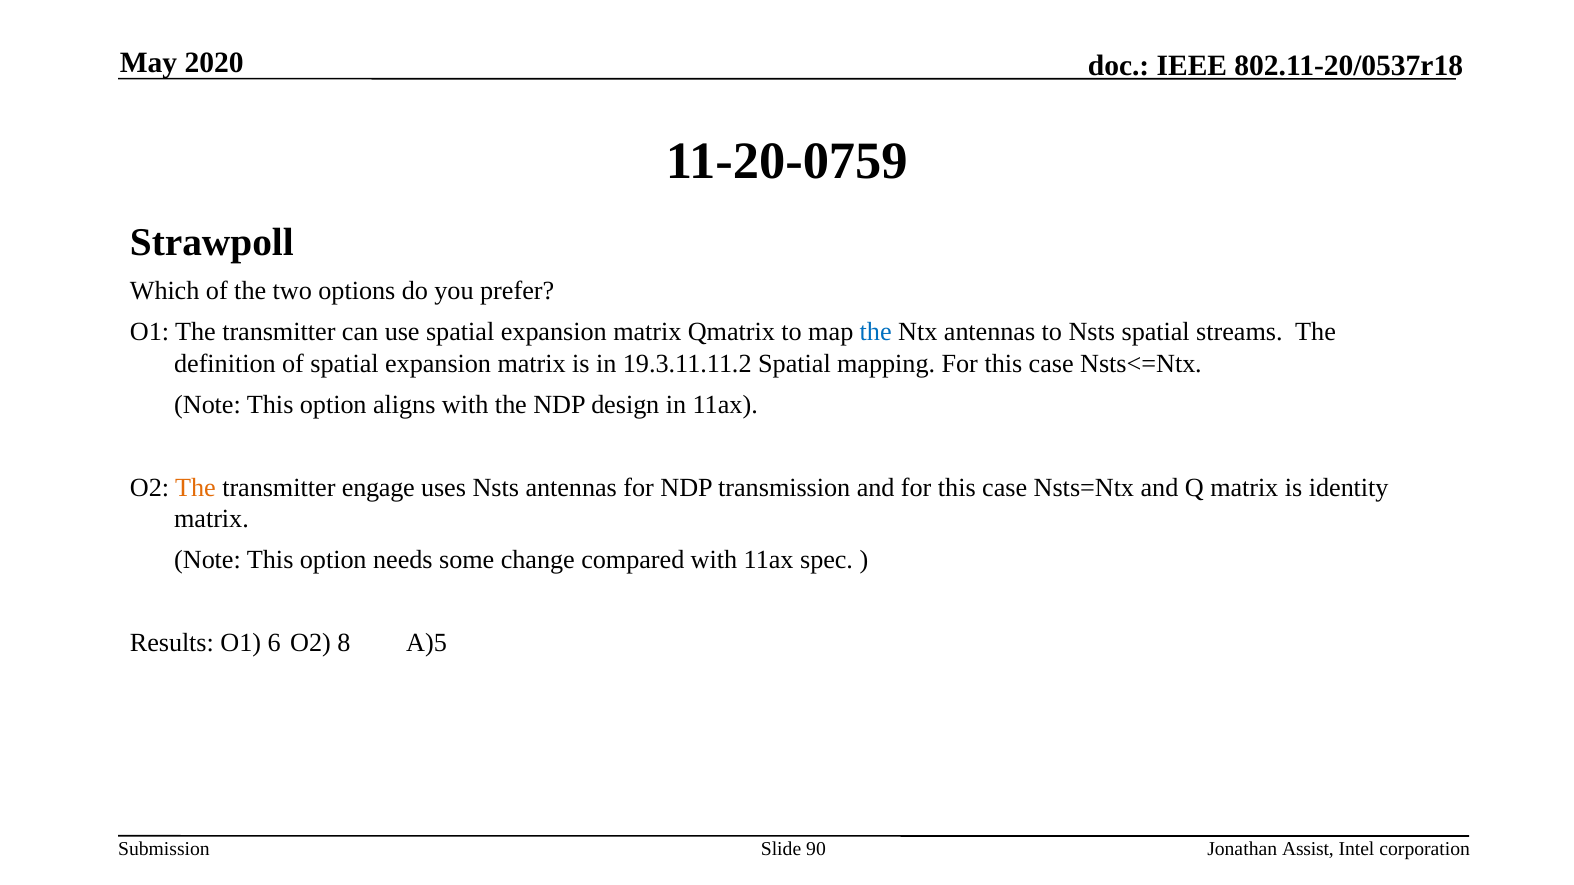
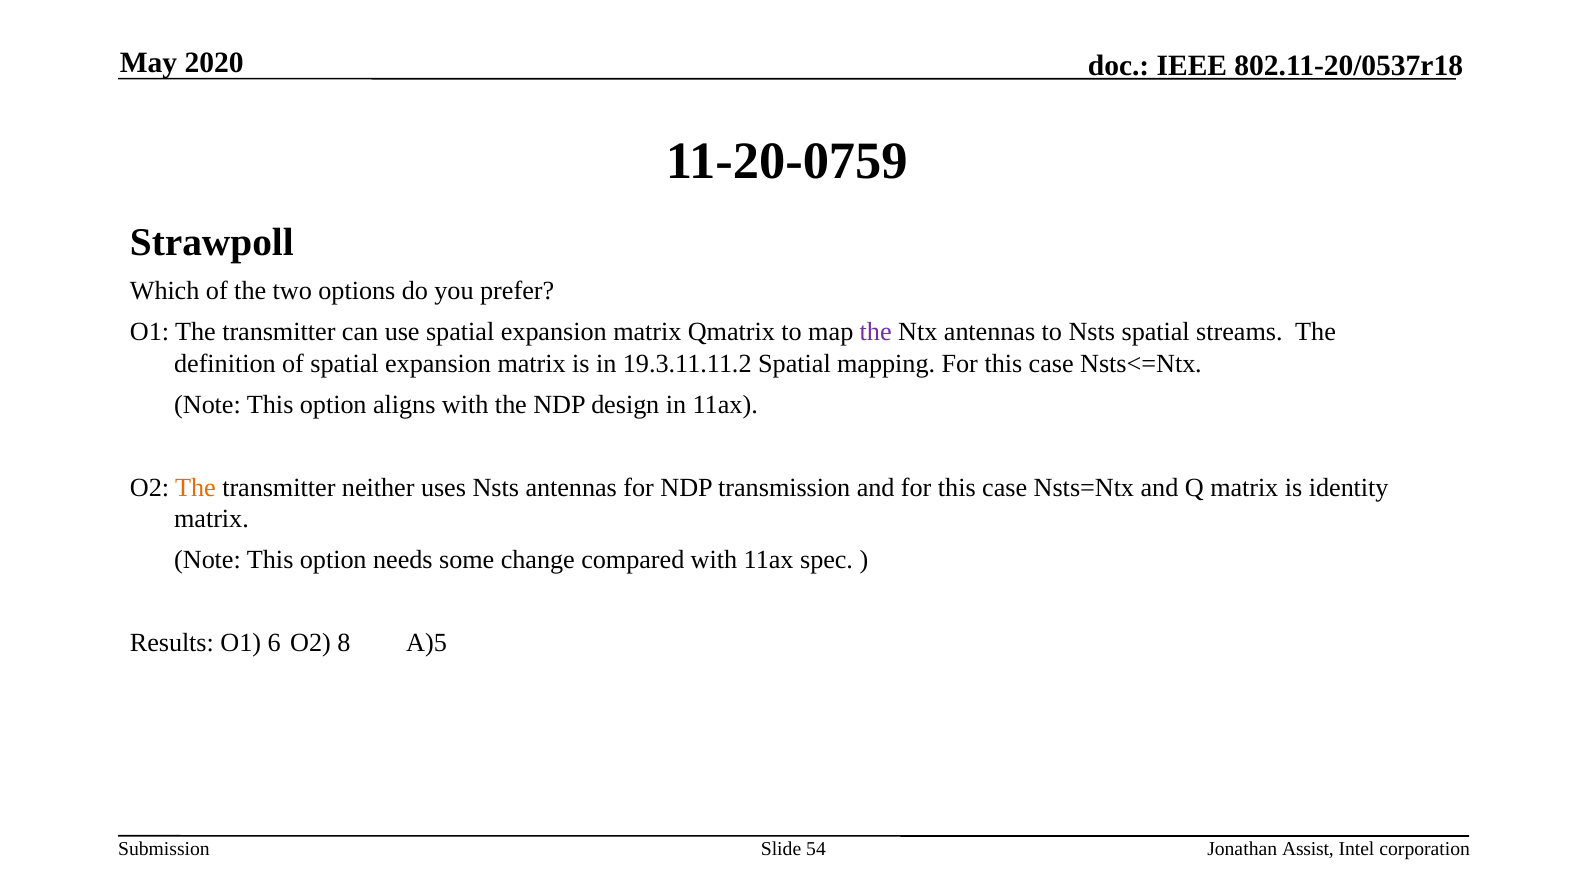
the at (876, 332) colour: blue -> purple
engage: engage -> neither
90: 90 -> 54
